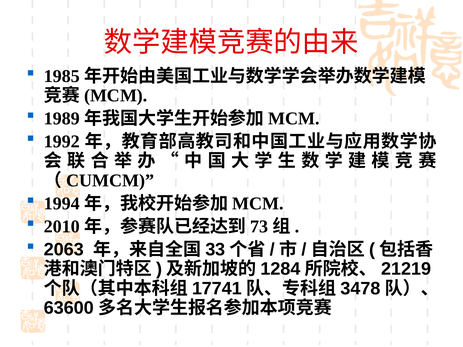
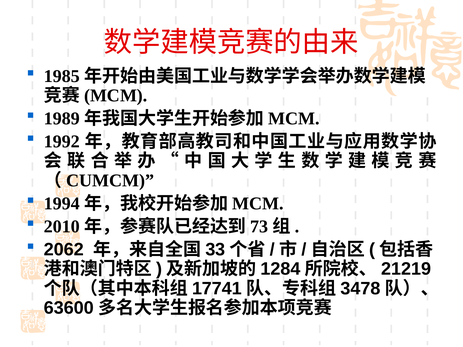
2063: 2063 -> 2062
